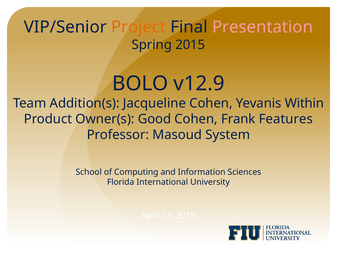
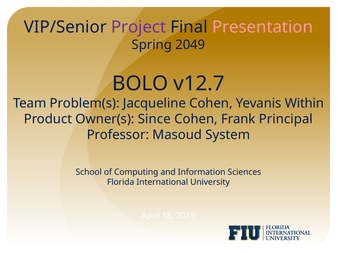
Project colour: orange -> purple
2015: 2015 -> 2049
v12.9: v12.9 -> v12.7
Addition(s: Addition(s -> Problem(s
Good: Good -> Since
Features: Features -> Principal
